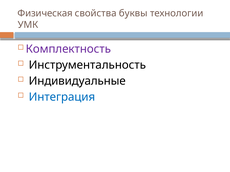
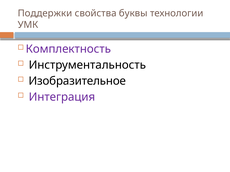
Физическая: Физическая -> Поддержки
Индивидуальные: Индивидуальные -> Изобразительное
Интеграция colour: blue -> purple
